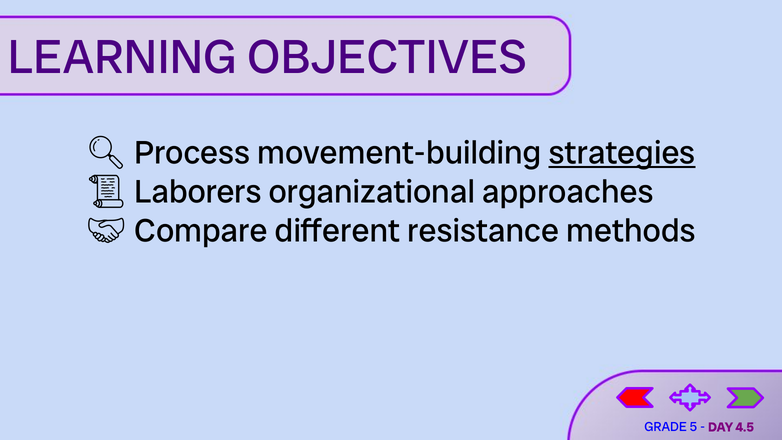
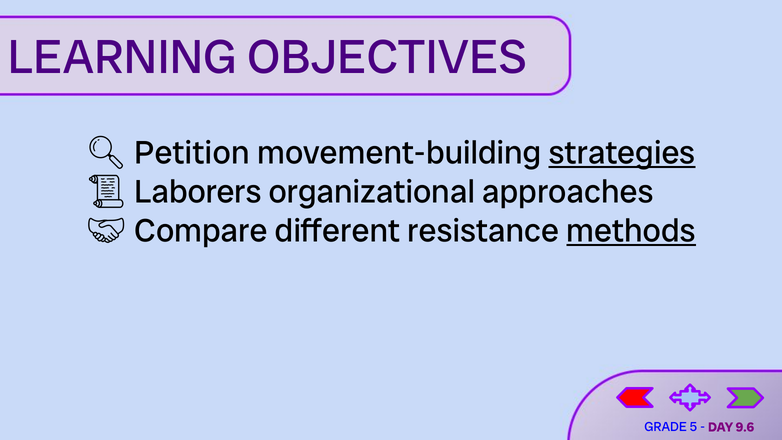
Process: Process -> Petition
methods underline: none -> present
4.5: 4.5 -> 9.6
